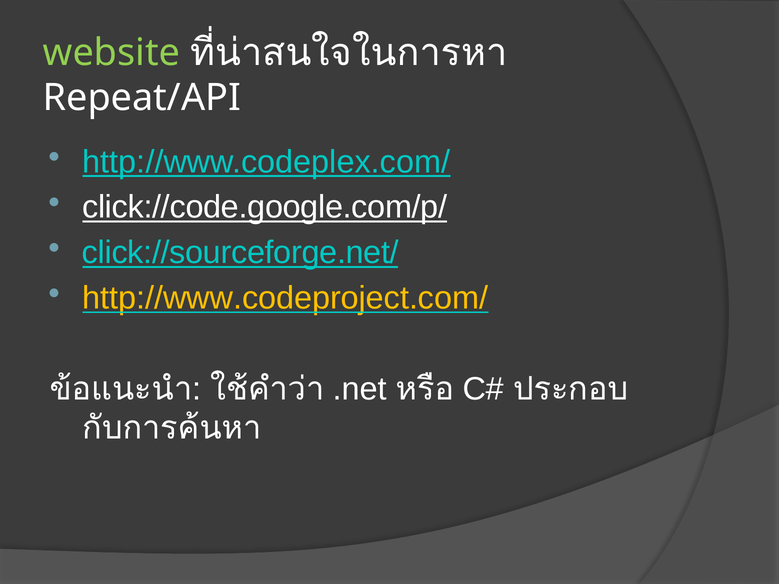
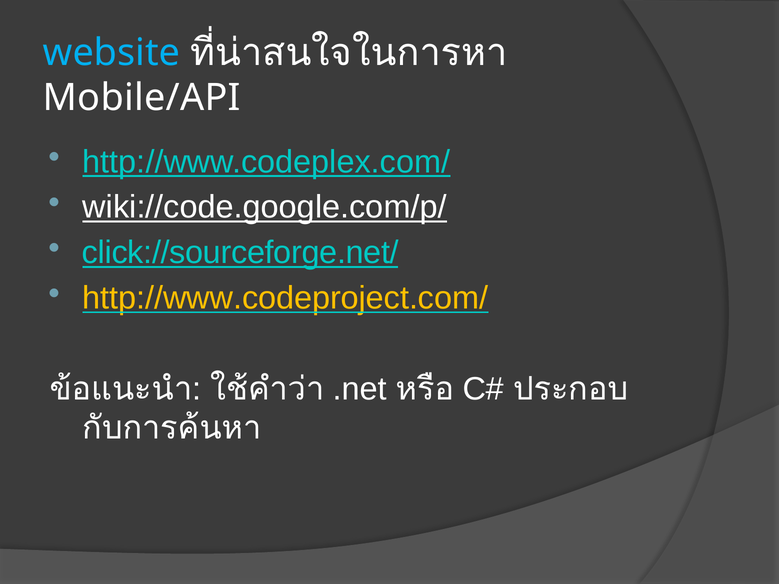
website colour: light green -> light blue
Repeat/API: Repeat/API -> Mobile/API
click://code.google.com/p/: click://code.google.com/p/ -> wiki://code.google.com/p/
